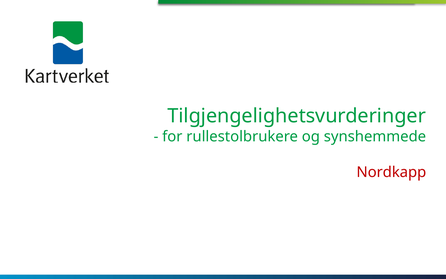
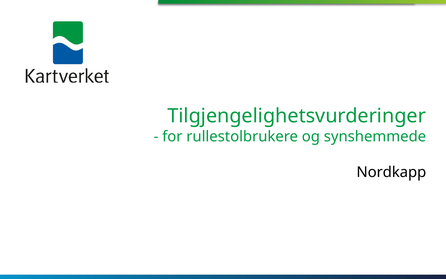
Nordkapp colour: red -> black
